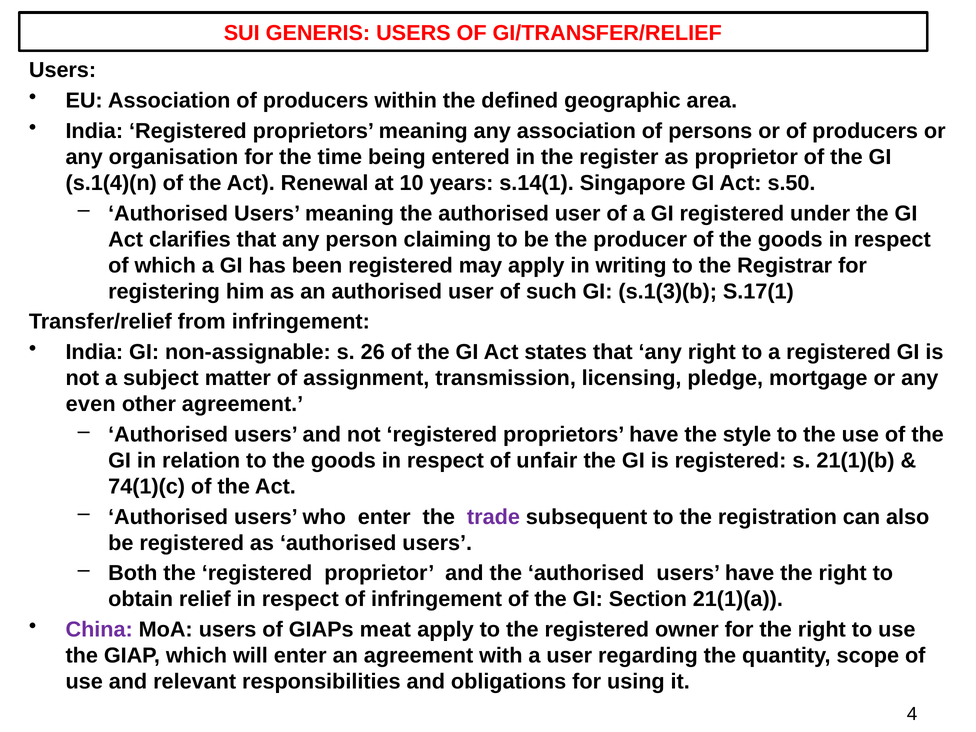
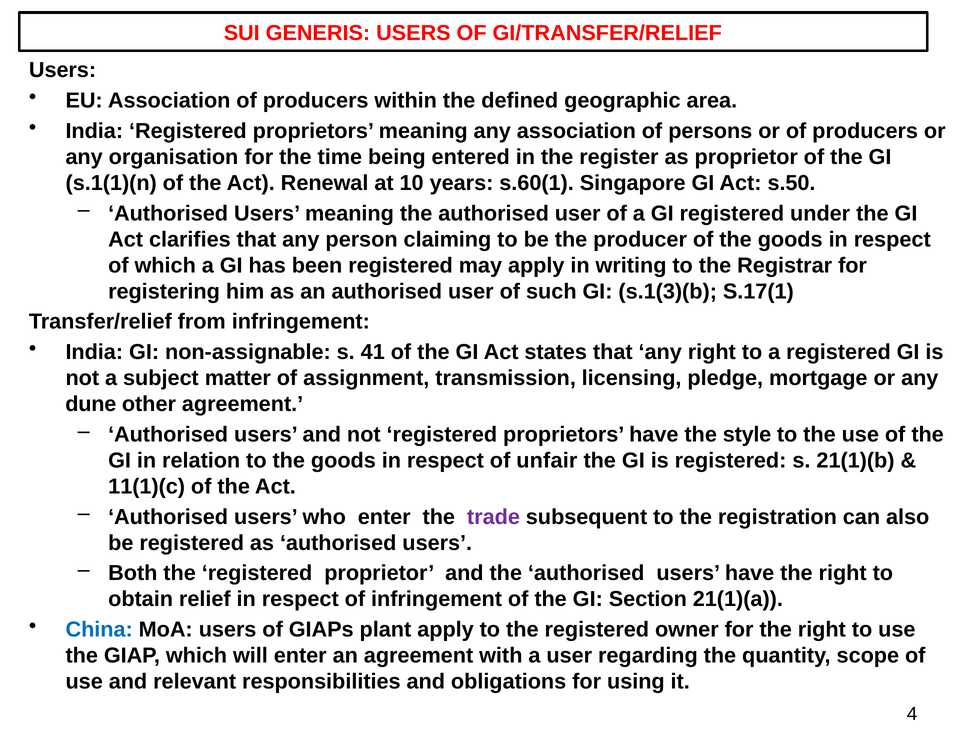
s.1(4)(n: s.1(4)(n -> s.1(1)(n
s.14(1: s.14(1 -> s.60(1
26: 26 -> 41
even: even -> dune
74(1)(c: 74(1)(c -> 11(1)(c
China colour: purple -> blue
meat: meat -> plant
